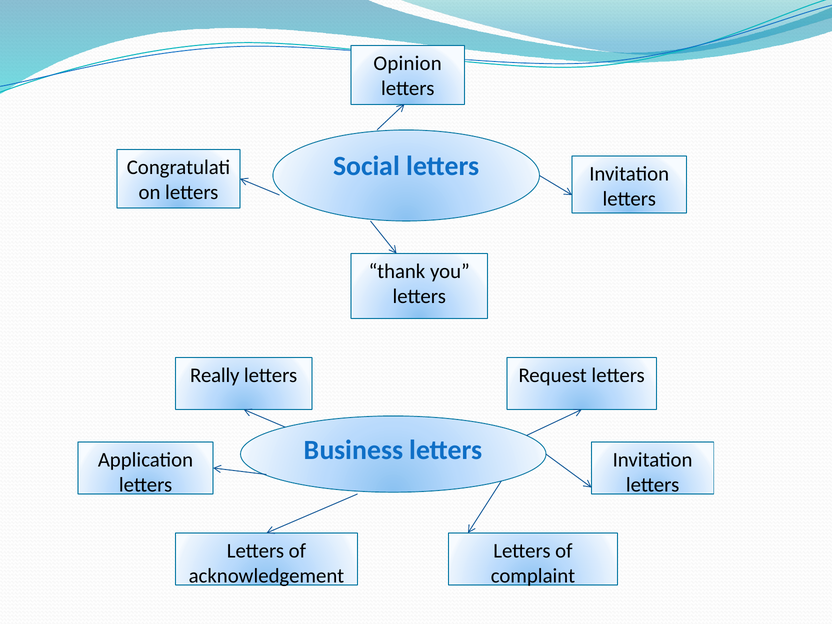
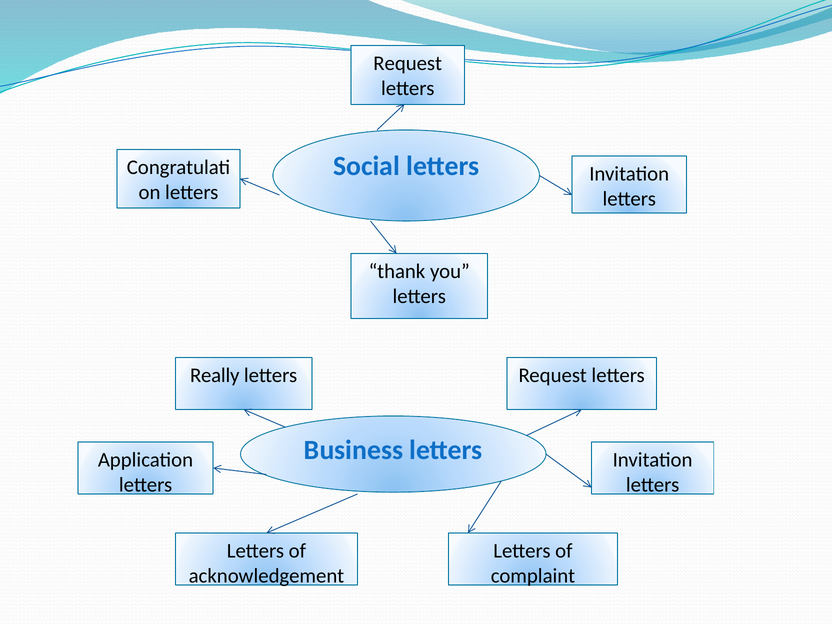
Opinion at (408, 64): Opinion -> Request
